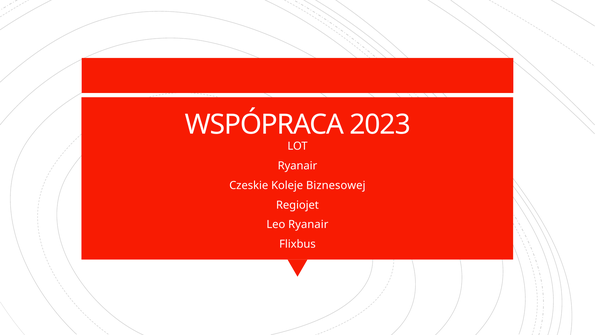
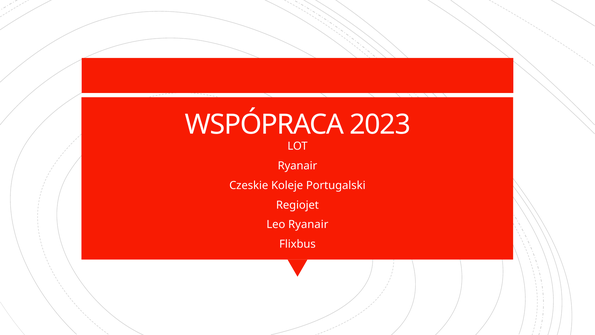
Biznesowej: Biznesowej -> Portugalski
